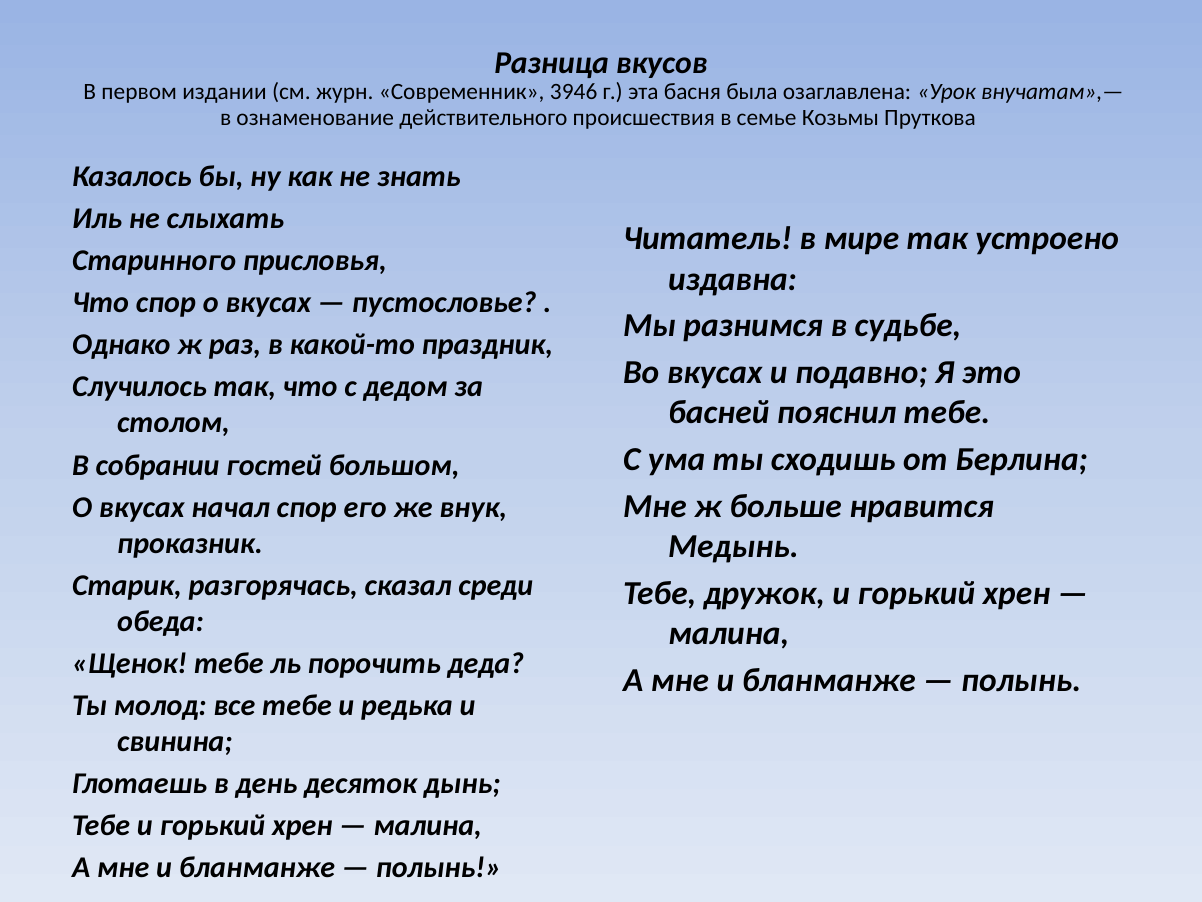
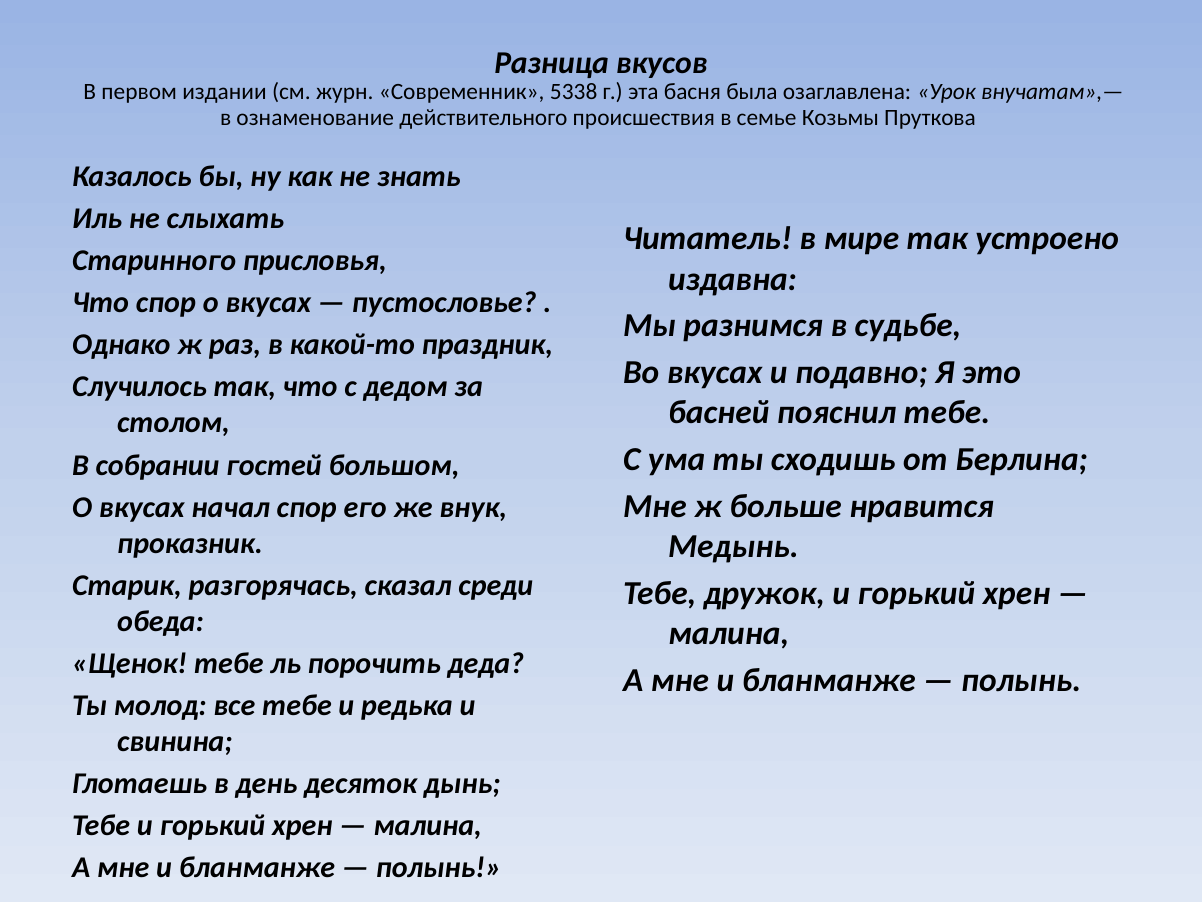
3946: 3946 -> 5338
